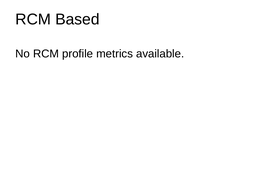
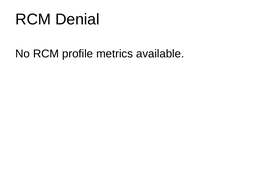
Based: Based -> Denial
